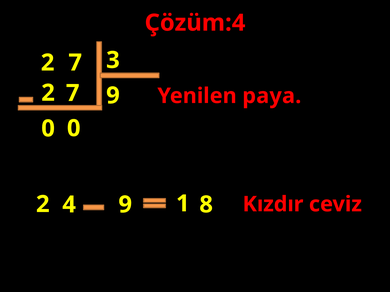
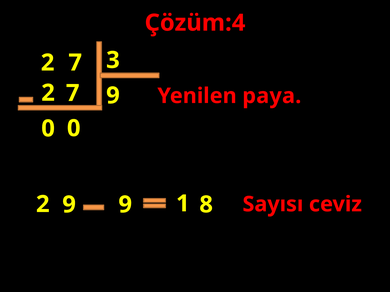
2 4: 4 -> 9
Kızdır: Kızdır -> Sayısı
